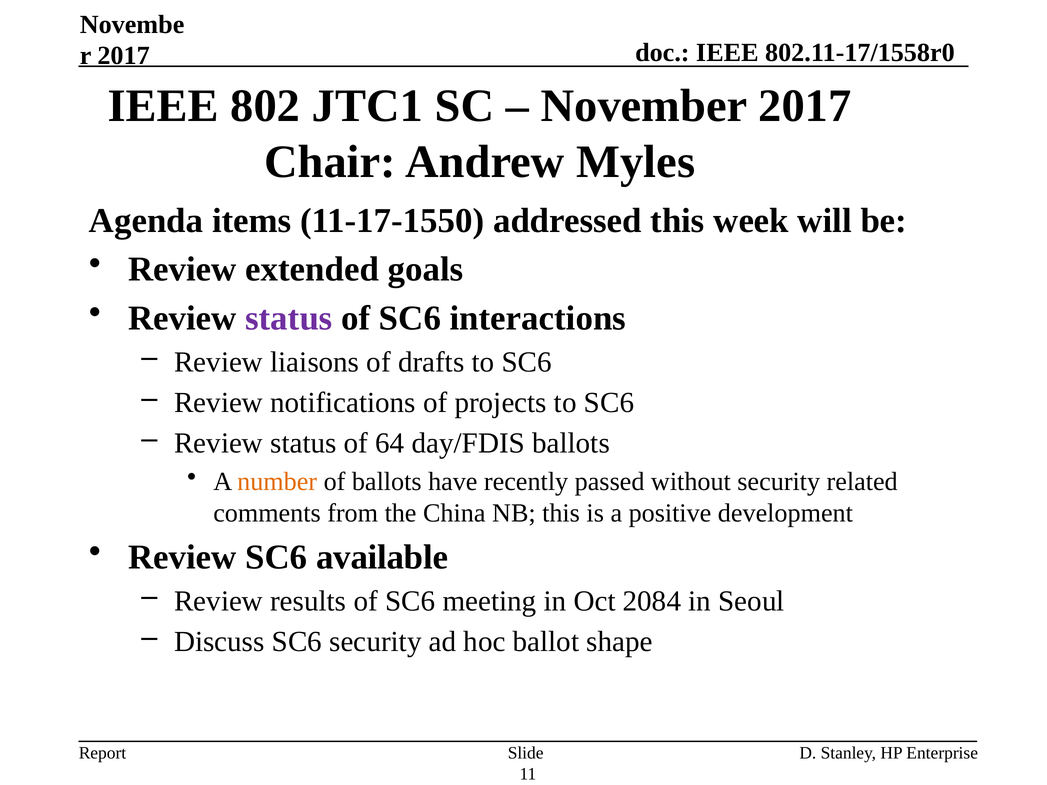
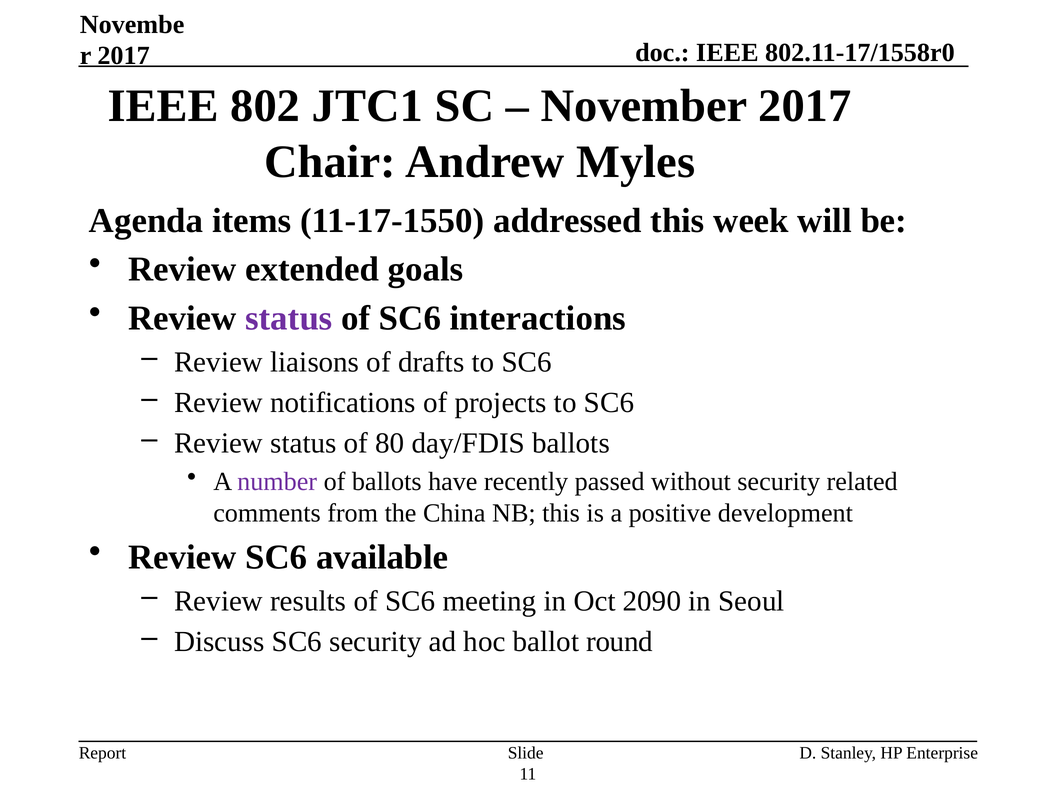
64: 64 -> 80
number colour: orange -> purple
2084: 2084 -> 2090
shape: shape -> round
